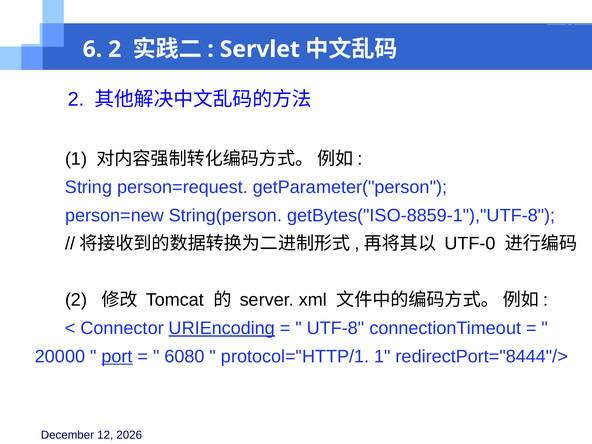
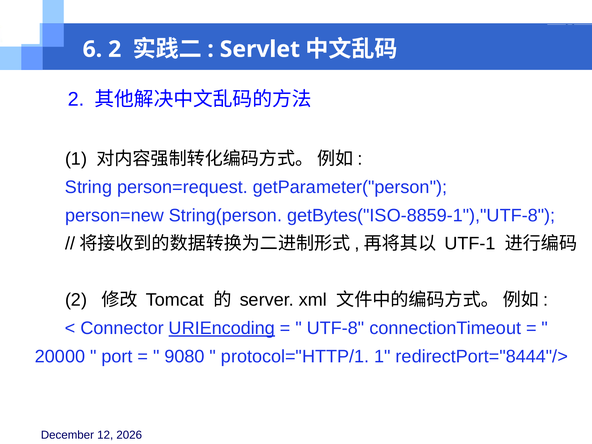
UTF-0: UTF-0 -> UTF-1
port underline: present -> none
6080: 6080 -> 9080
